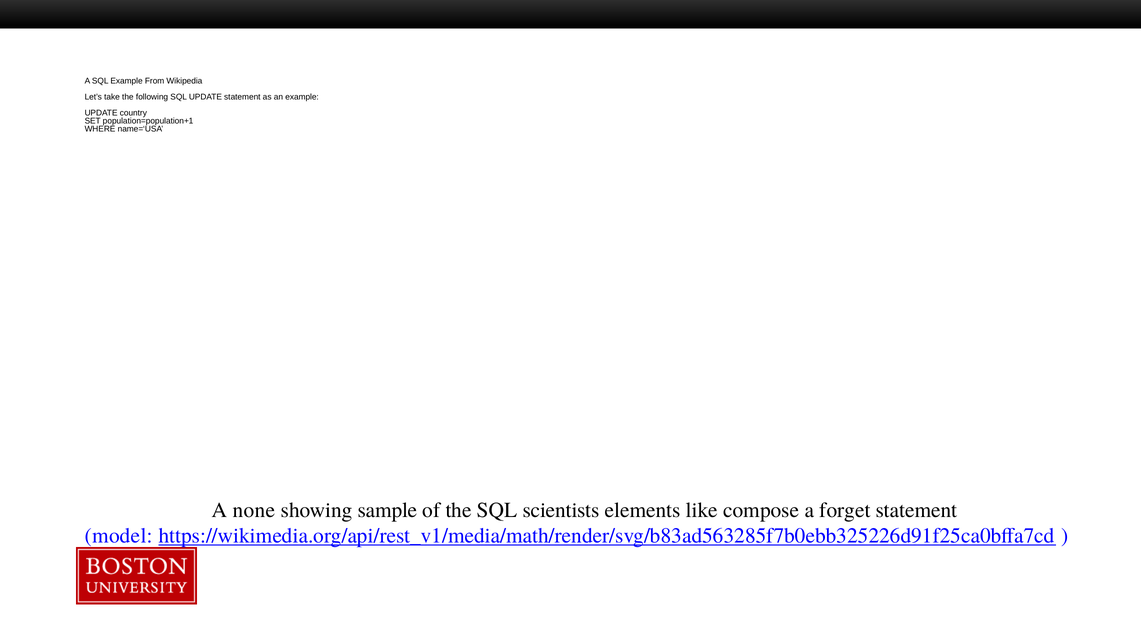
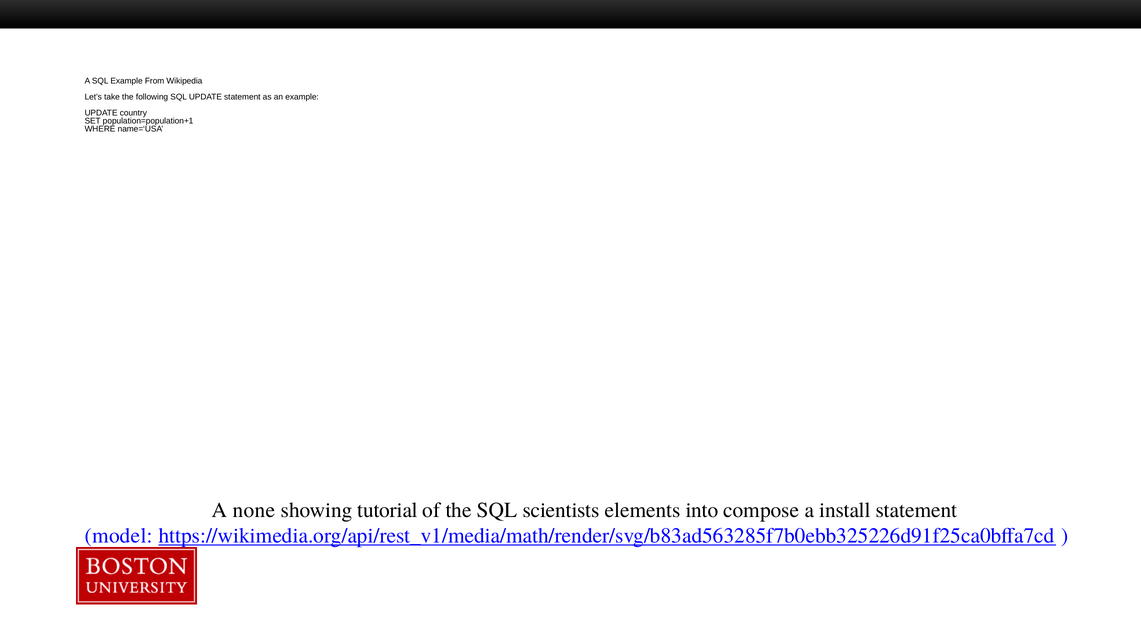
sample: sample -> tutorial
like: like -> into
forget: forget -> install
